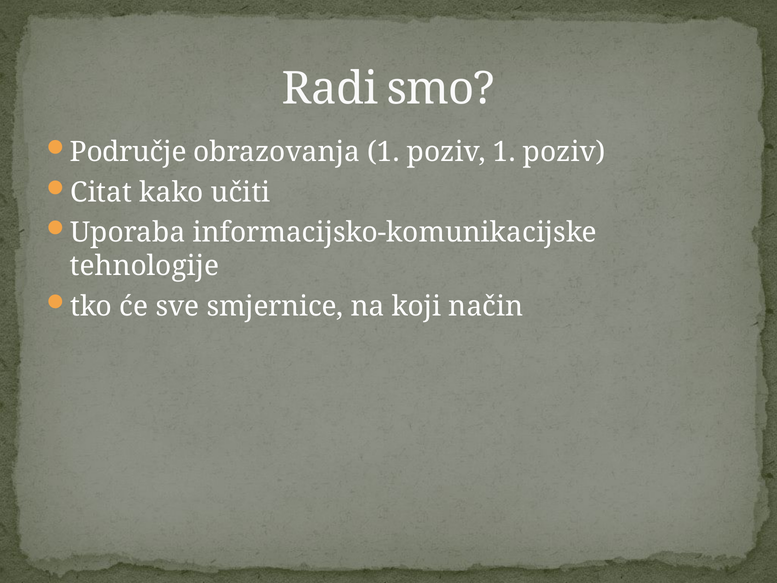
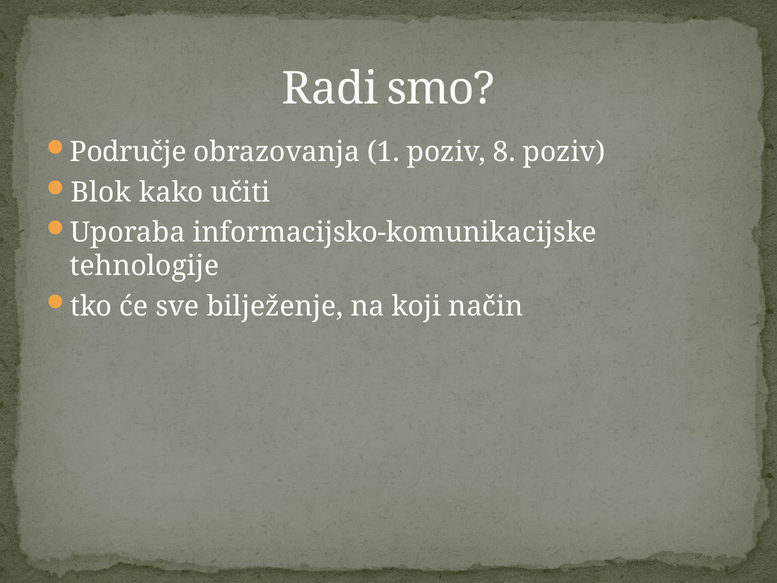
poziv 1: 1 -> 8
Citat: Citat -> Blok
smjernice: smjernice -> bilježenje
